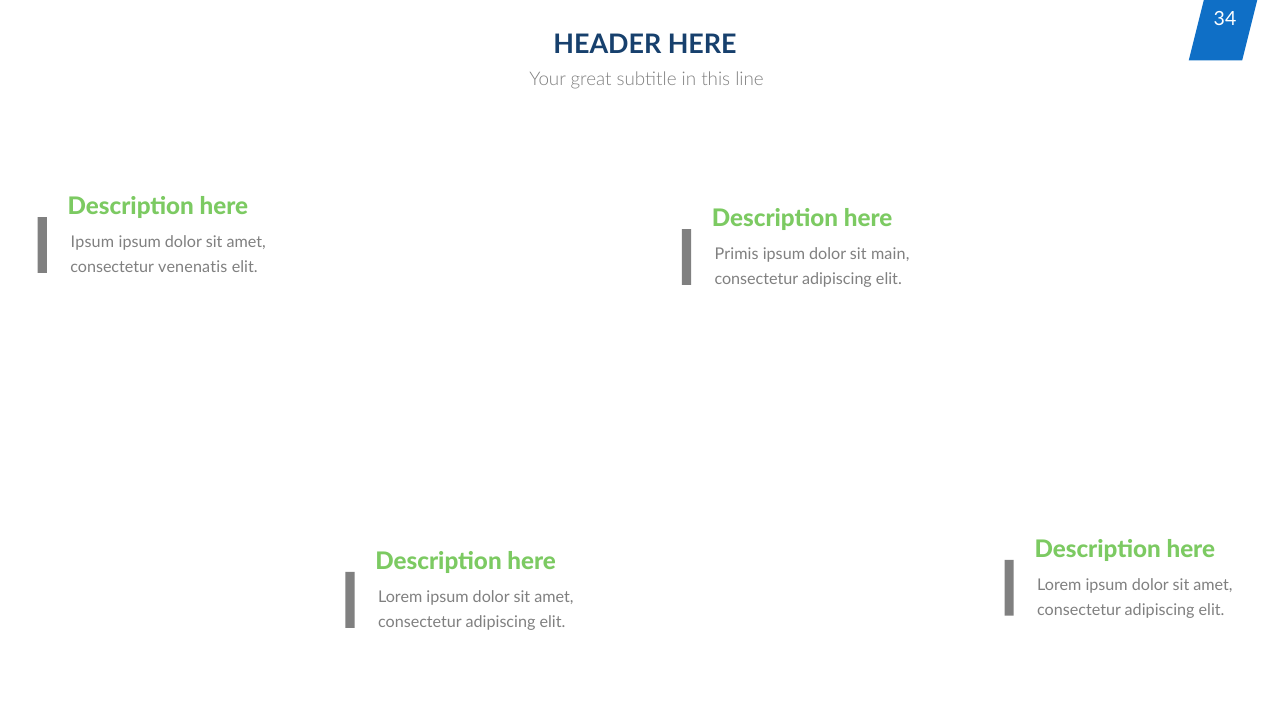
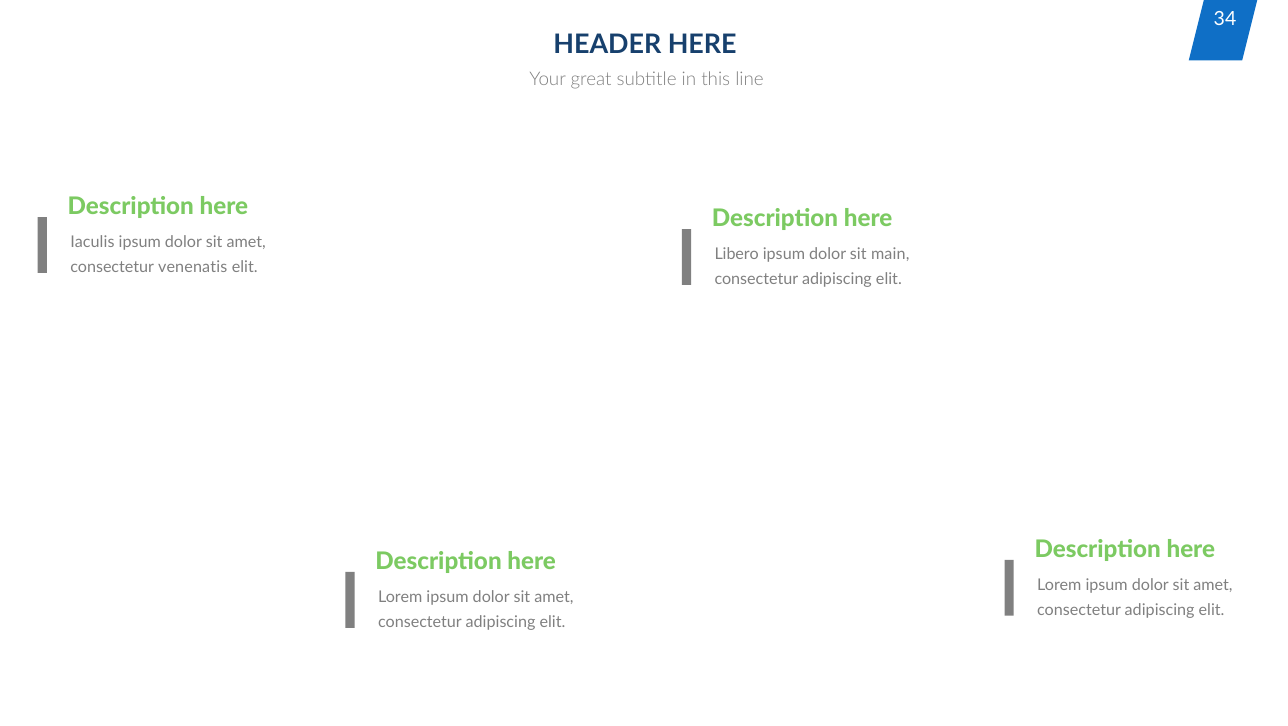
Ipsum at (92, 242): Ipsum -> Iaculis
Primis: Primis -> Libero
